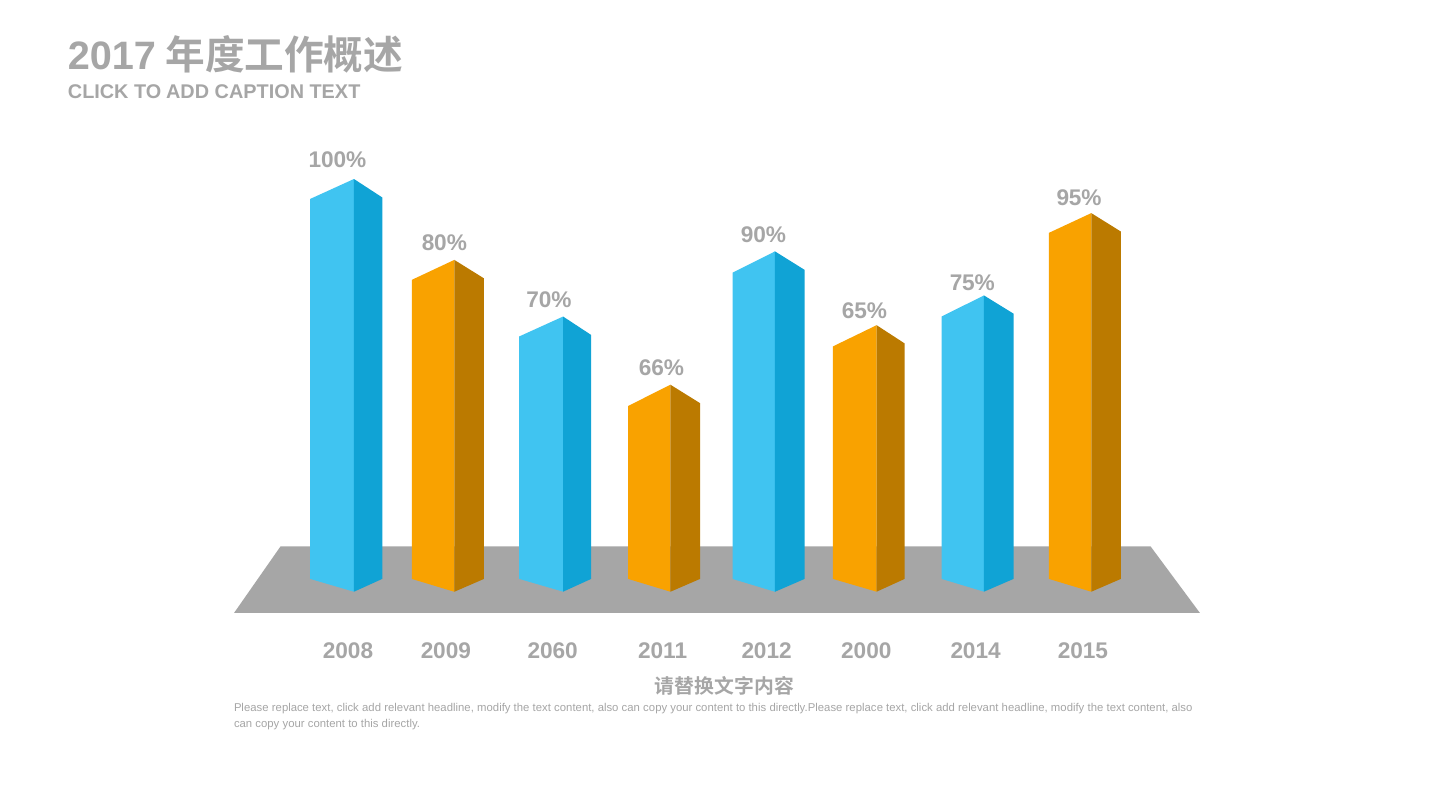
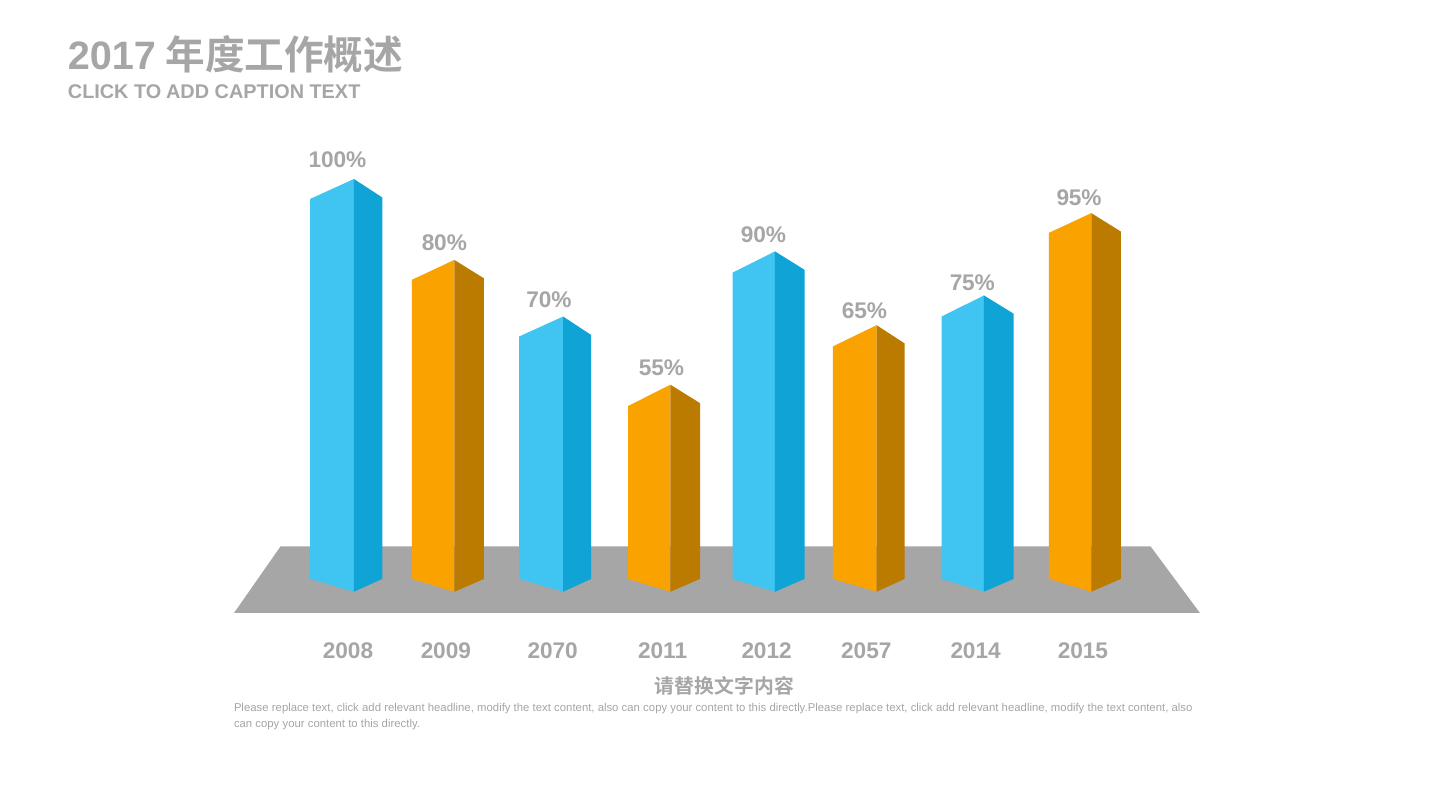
66%: 66% -> 55%
2060: 2060 -> 2070
2000: 2000 -> 2057
